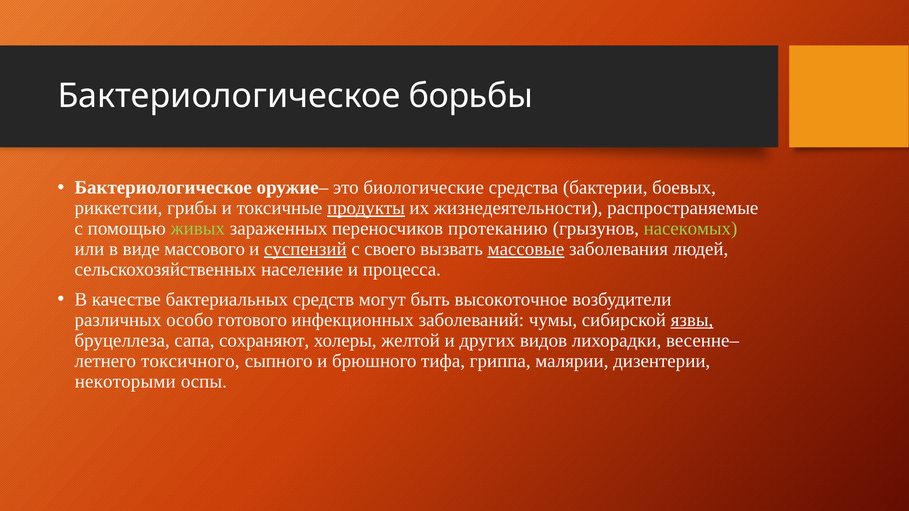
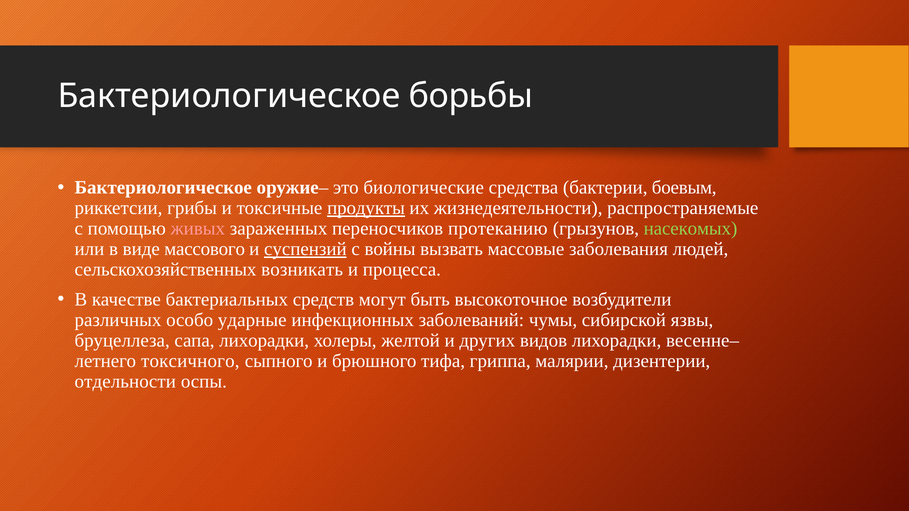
боевых: боевых -> боевым
живых colour: light green -> pink
своего: своего -> войны
массовые underline: present -> none
население: население -> возникать
готового: готового -> ударные
язвы underline: present -> none
сапа сохраняют: сохраняют -> лихорадки
некоторыми: некоторыми -> отдельности
